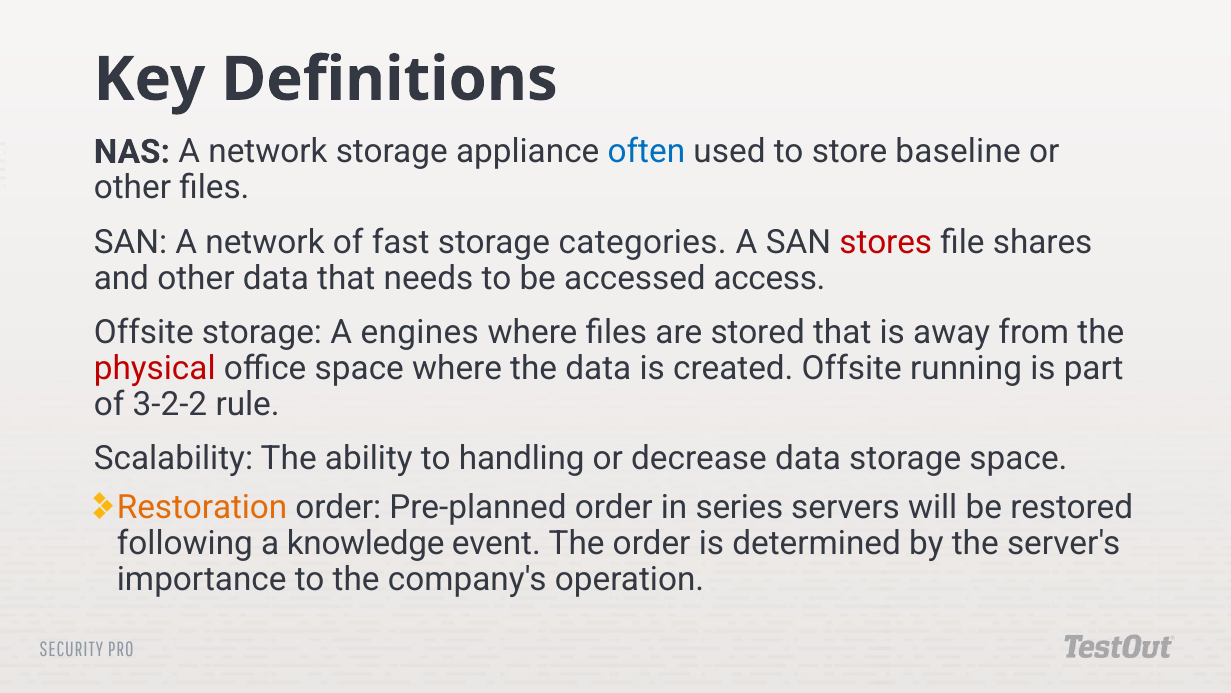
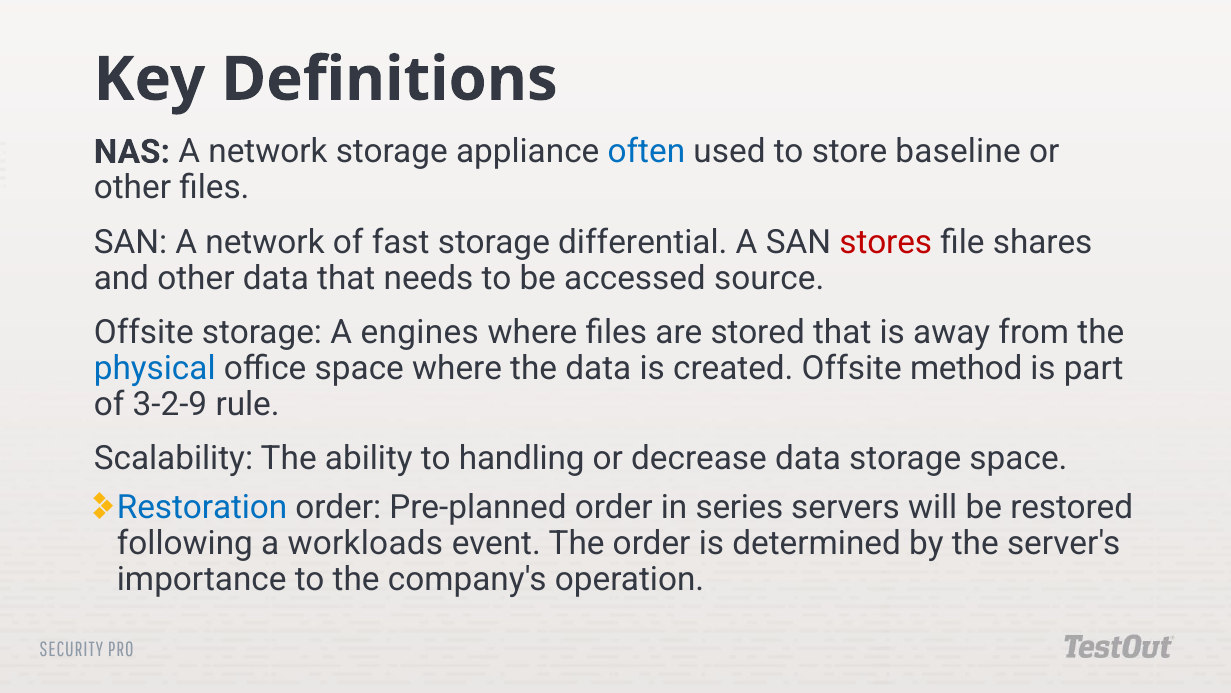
categories: categories -> differential
access: access -> source
physical colour: red -> blue
running: running -> method
3-2-2: 3-2-2 -> 3-2-9
Restoration colour: orange -> blue
knowledge: knowledge -> workloads
